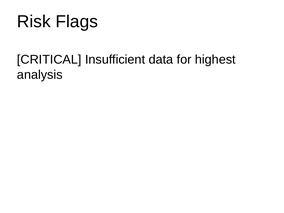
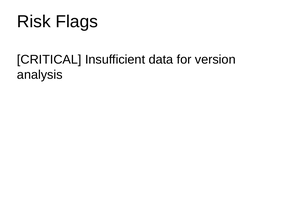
highest: highest -> version
